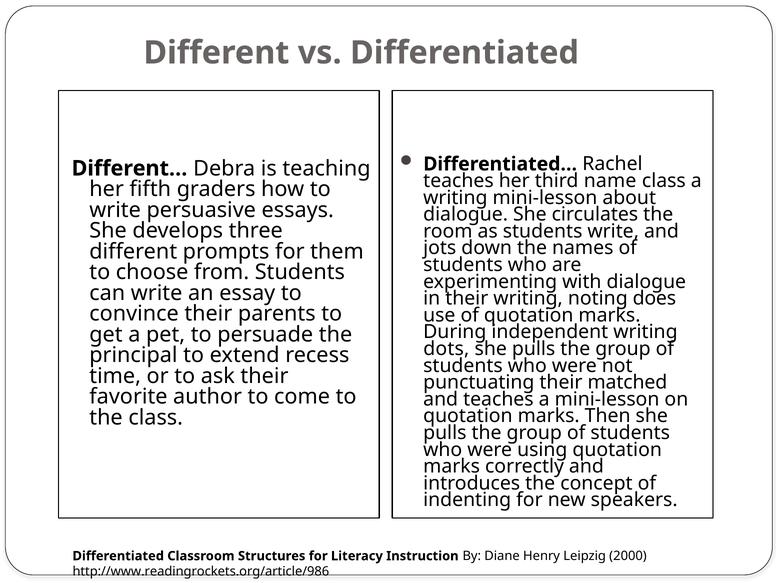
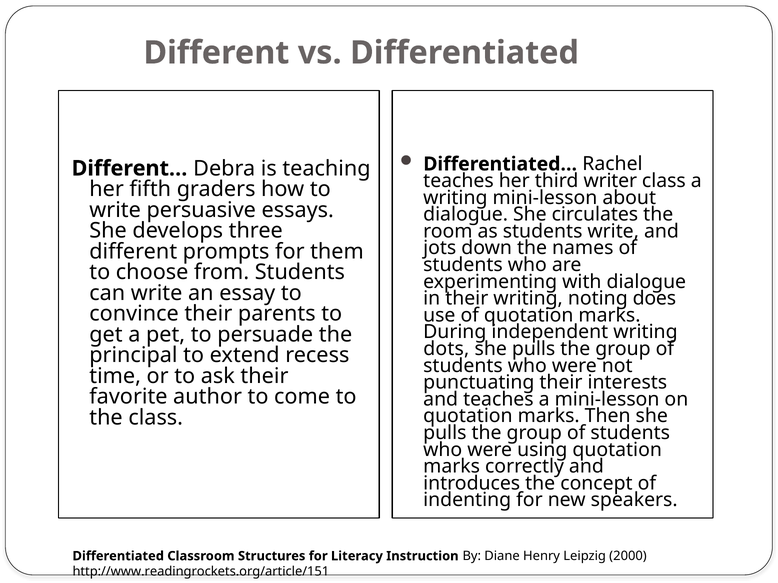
name: name -> writer
matched: matched -> interests
http://www.readingrockets.org/article/986: http://www.readingrockets.org/article/986 -> http://www.readingrockets.org/article/151
